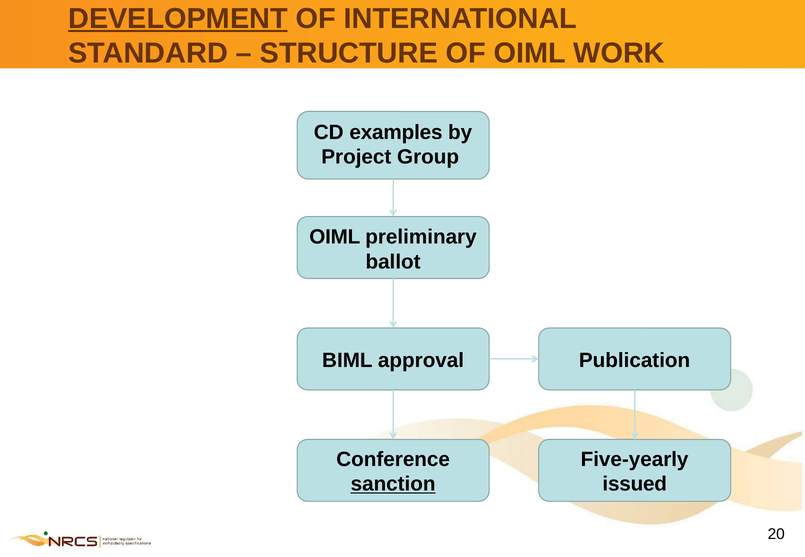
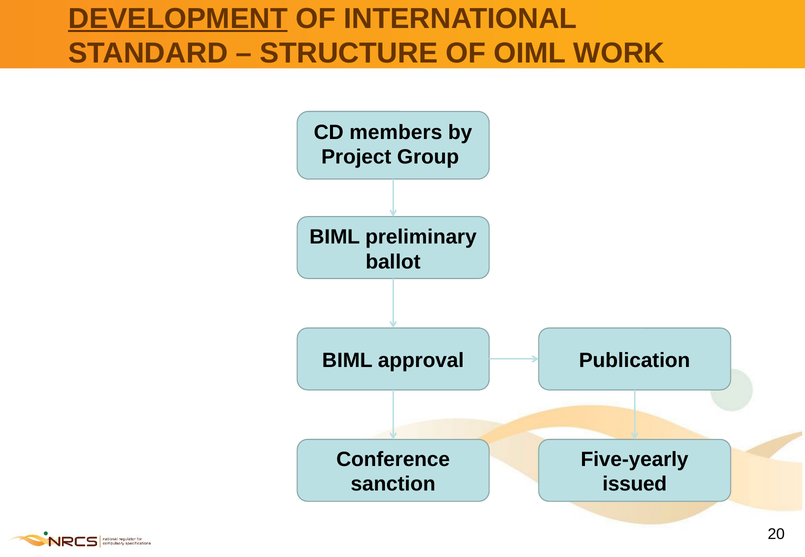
examples: examples -> members
OIML at (335, 237): OIML -> BIML
sanction underline: present -> none
